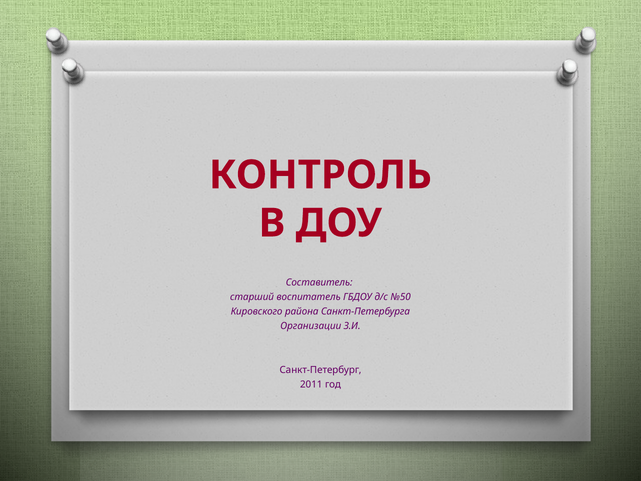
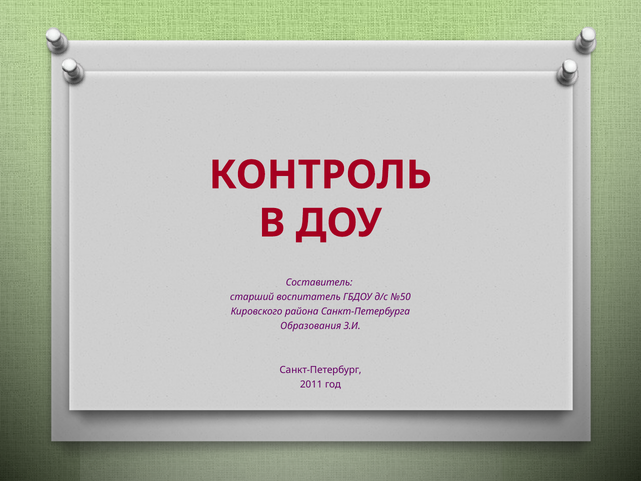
Организации: Организации -> Образования
